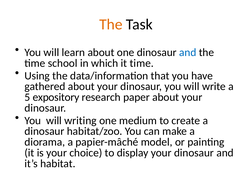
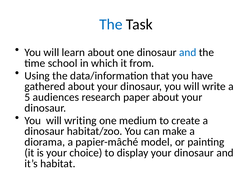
The at (111, 24) colour: orange -> blue
it time: time -> from
expository: expository -> audiences
